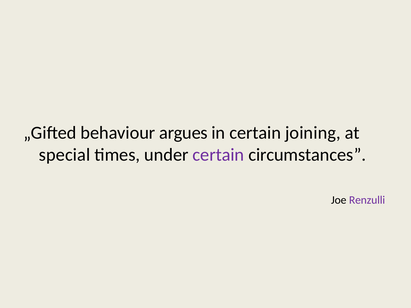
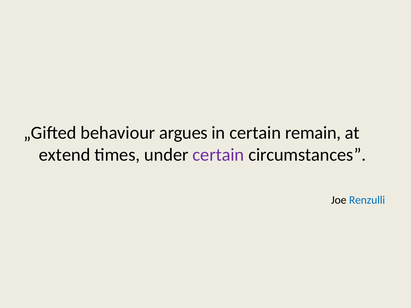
joining: joining -> remain
special: special -> extend
Renzulli colour: purple -> blue
